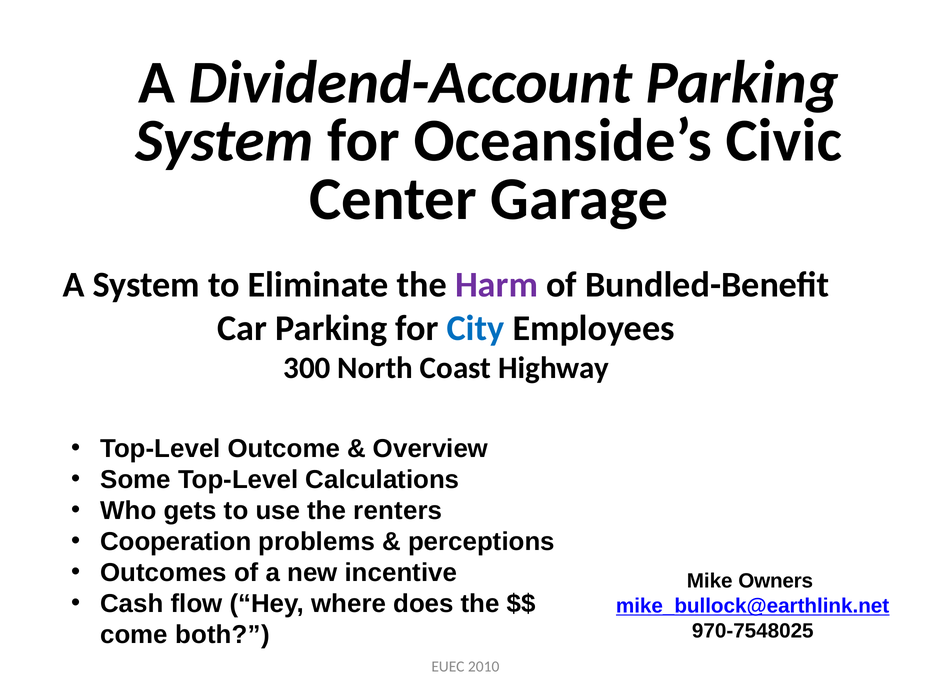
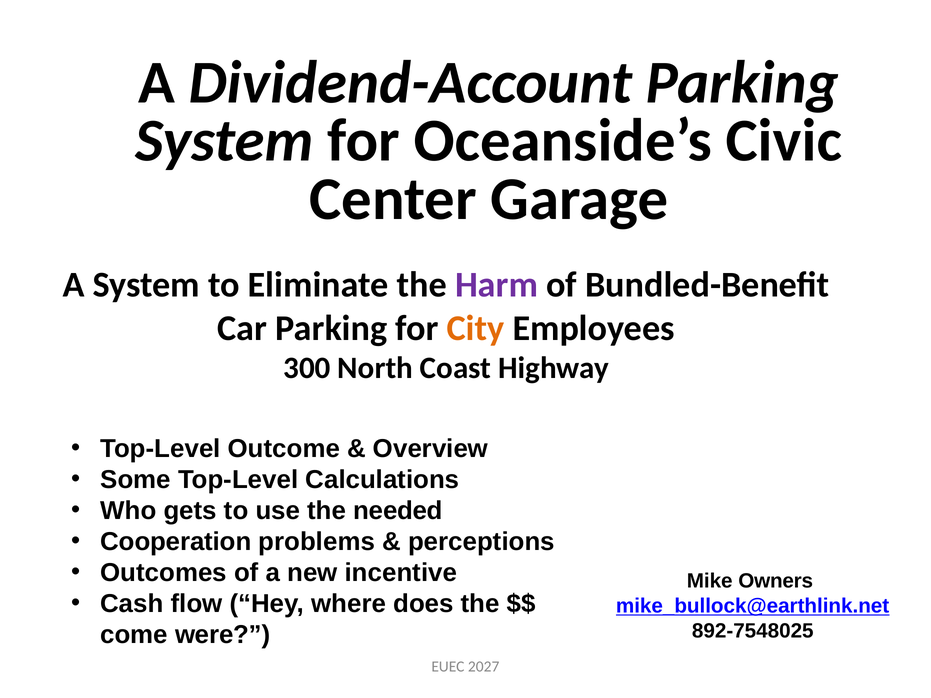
City colour: blue -> orange
renters: renters -> needed
970-7548025: 970-7548025 -> 892-7548025
both: both -> were
2010: 2010 -> 2027
